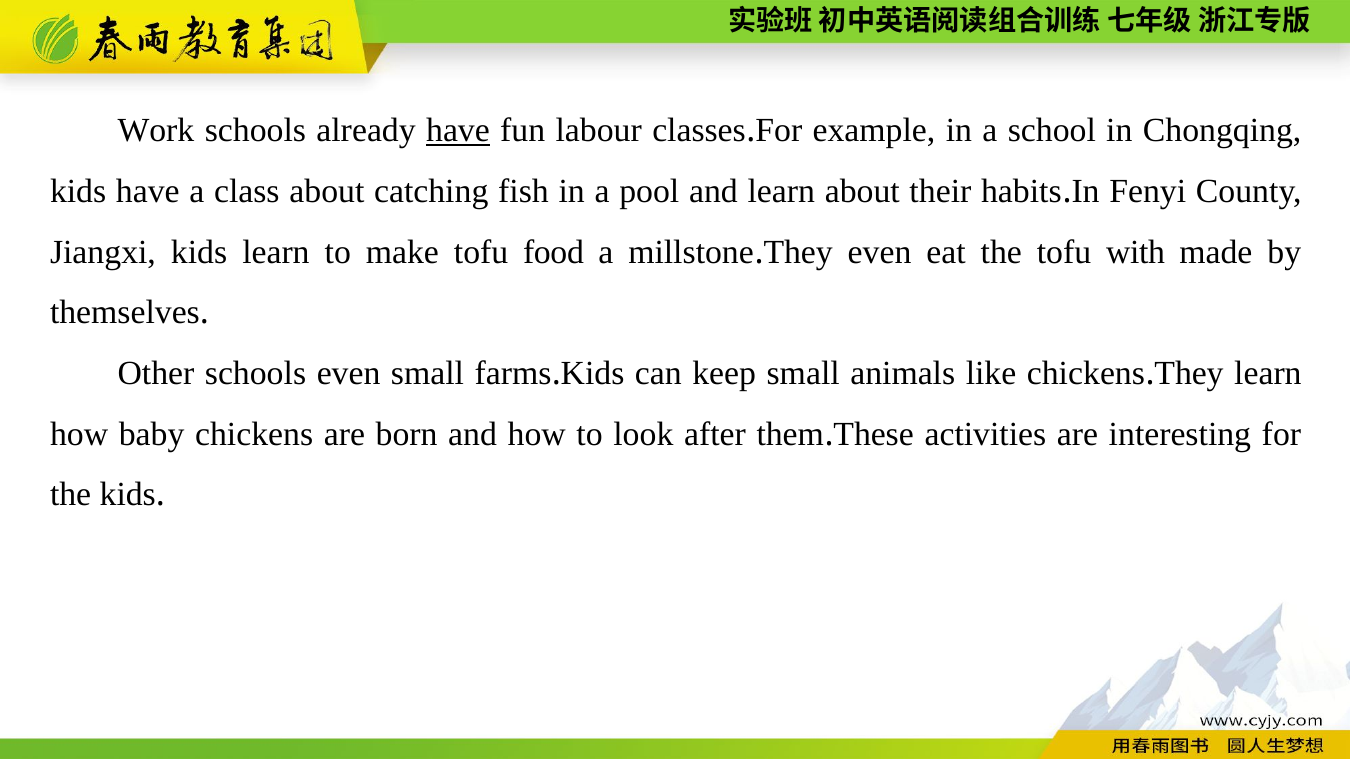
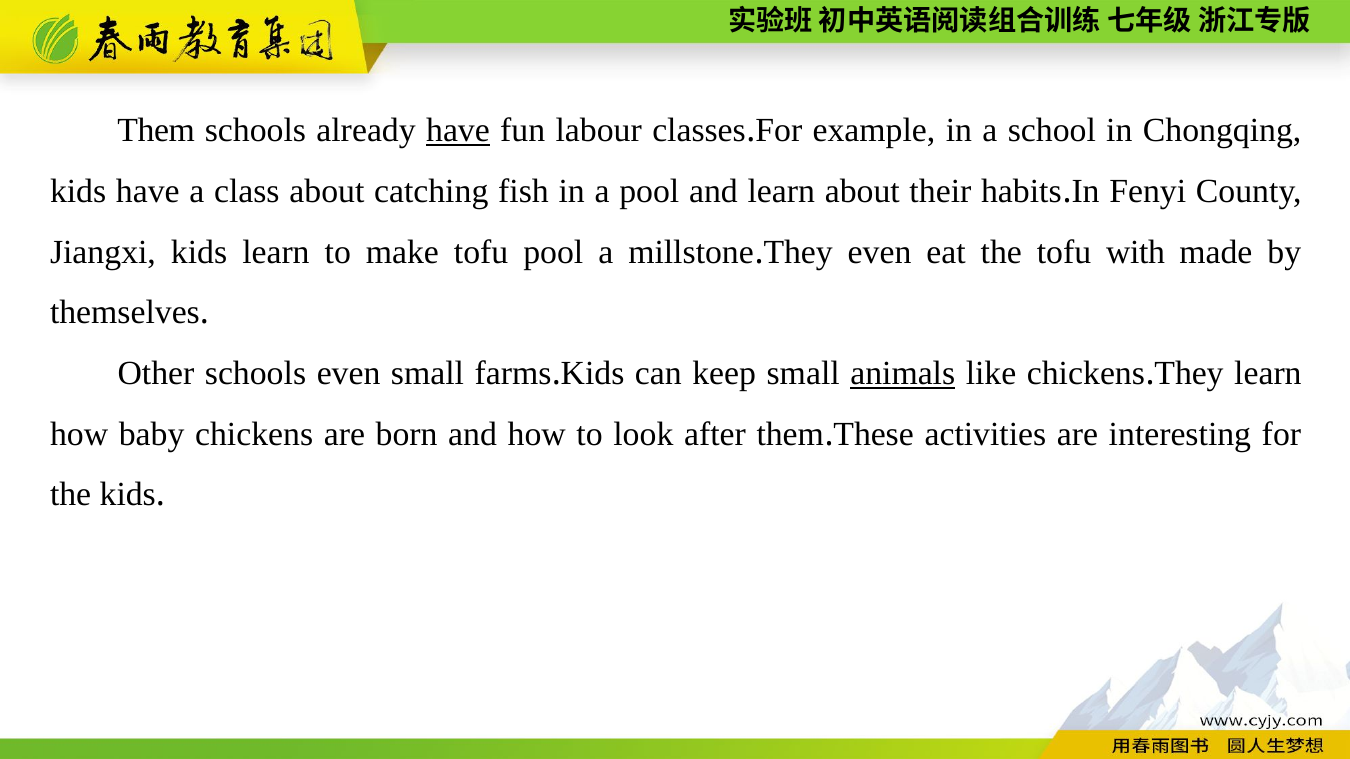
Work at (156, 131): Work -> Them
tofu food: food -> pool
animals underline: none -> present
